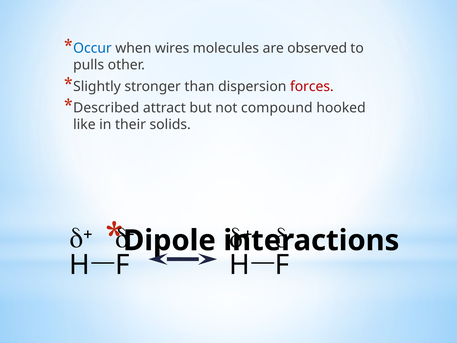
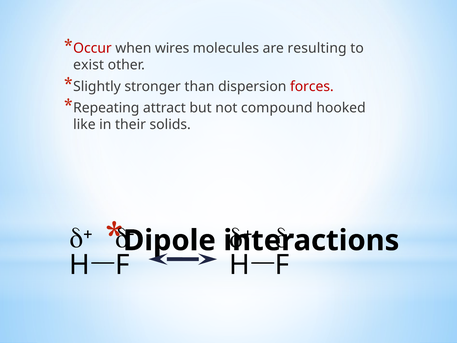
Occur colour: blue -> red
observed: observed -> resulting
pulls: pulls -> exist
Described: Described -> Repeating
